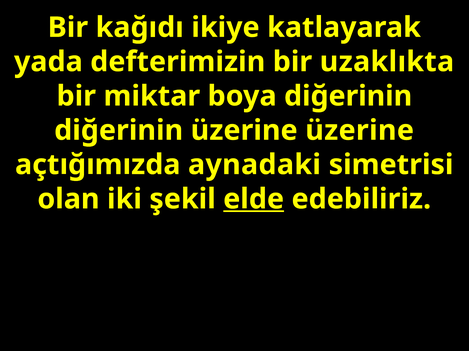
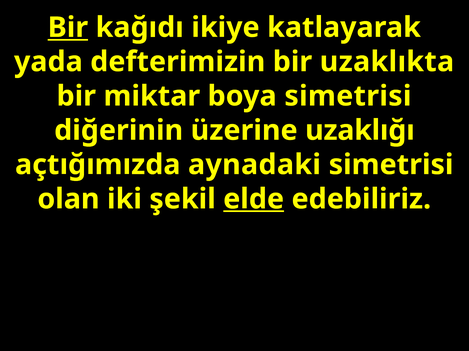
Bir at (68, 28) underline: none -> present
boya diğerinin: diğerinin -> simetrisi
üzerine üzerine: üzerine -> uzaklığı
